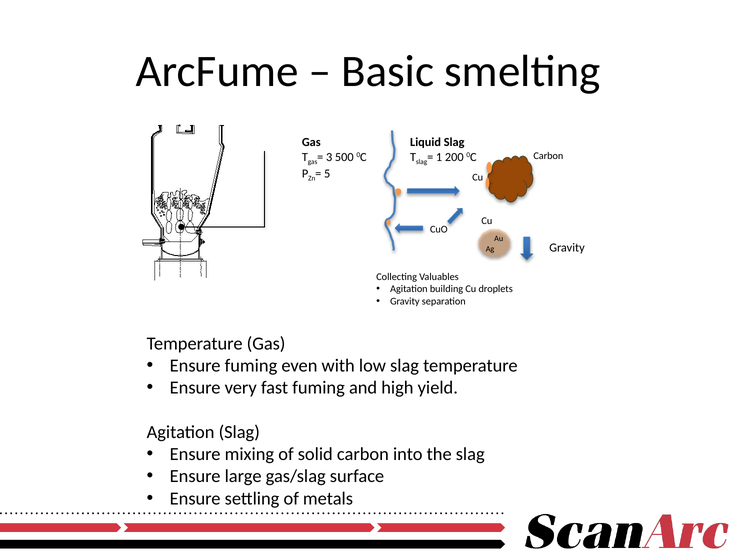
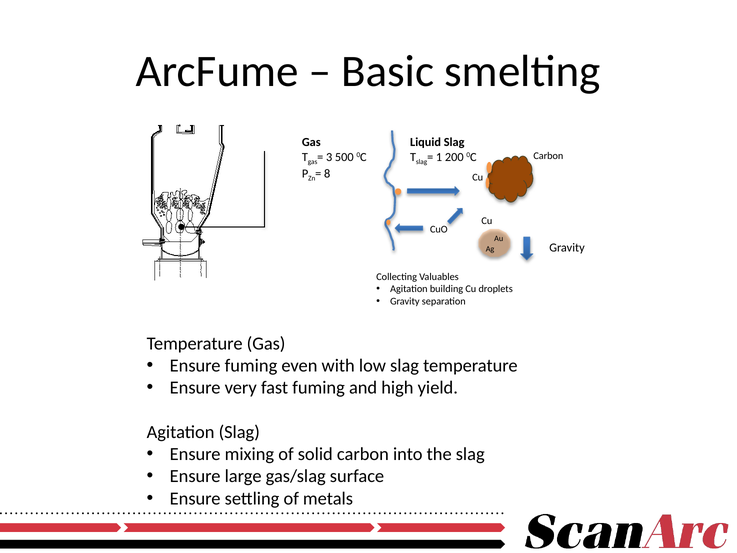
5: 5 -> 8
